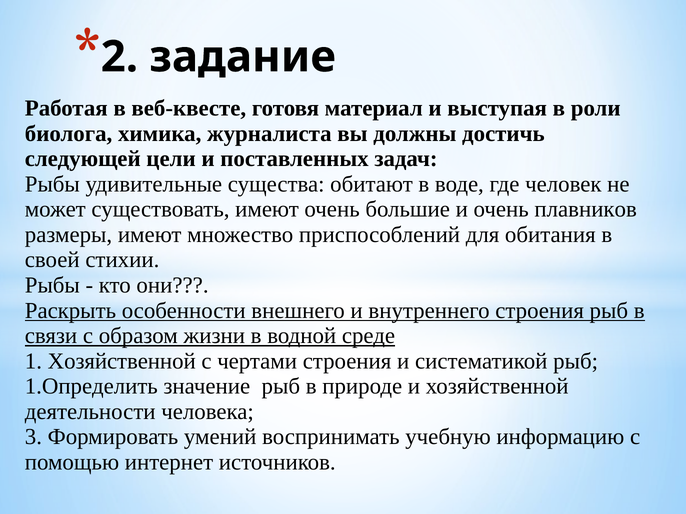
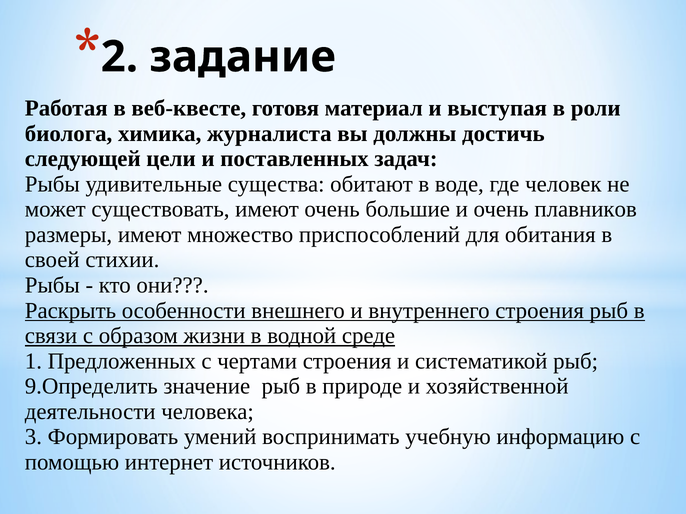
1 Хозяйственной: Хозяйственной -> Предложенных
1.Определить: 1.Определить -> 9.Определить
